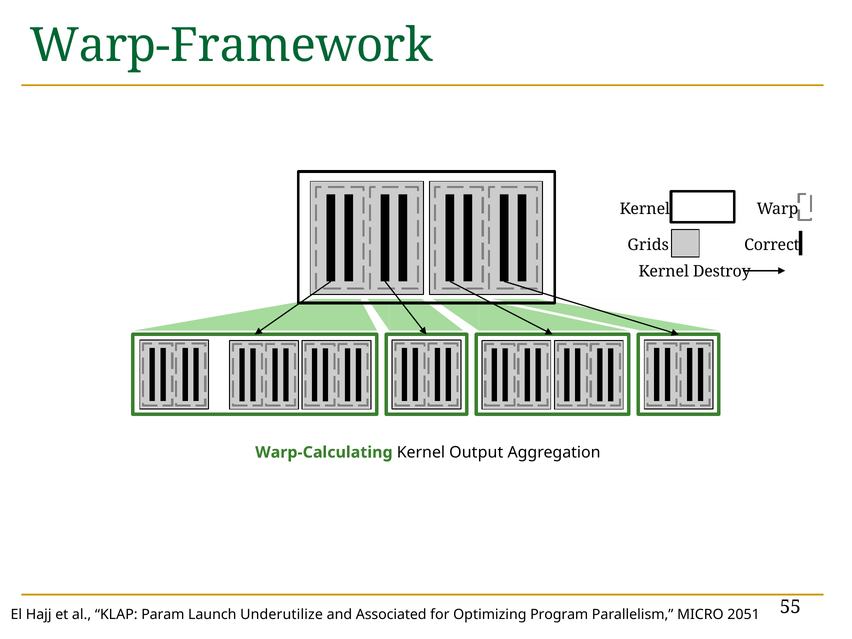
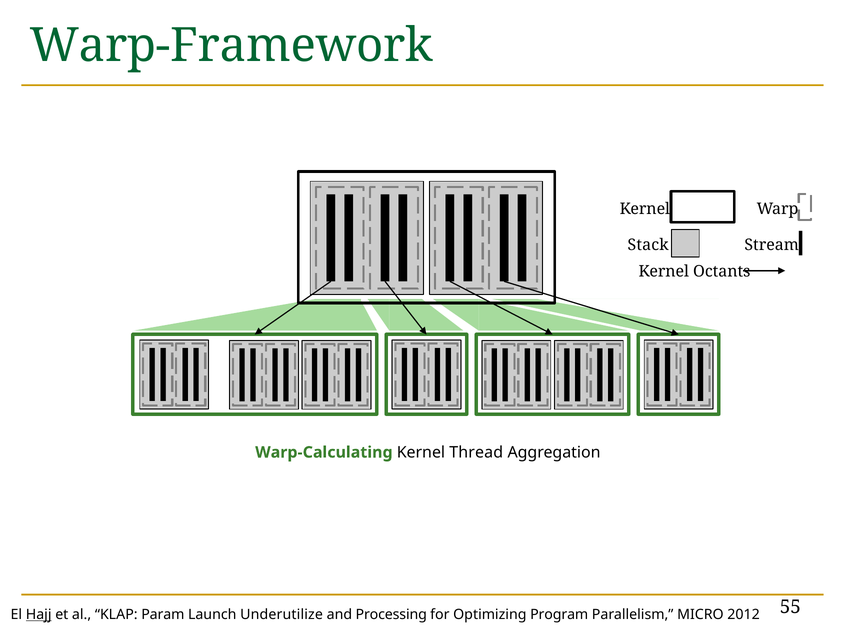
Grids: Grids -> Stack
Correct: Correct -> Stream
Destroy: Destroy -> Octants
Output: Output -> Thread
Hajj underline: none -> present
Associated: Associated -> Processing
2051: 2051 -> 2012
